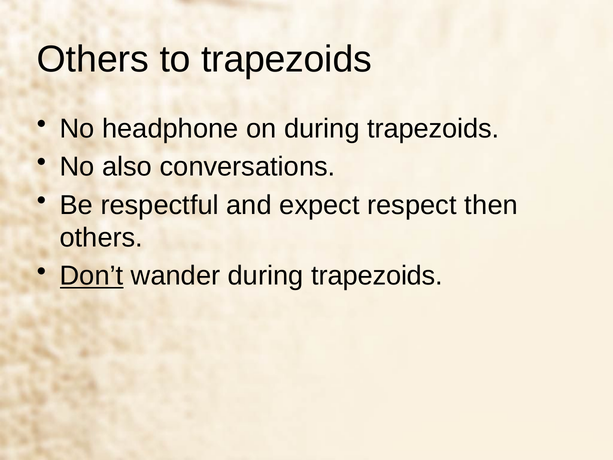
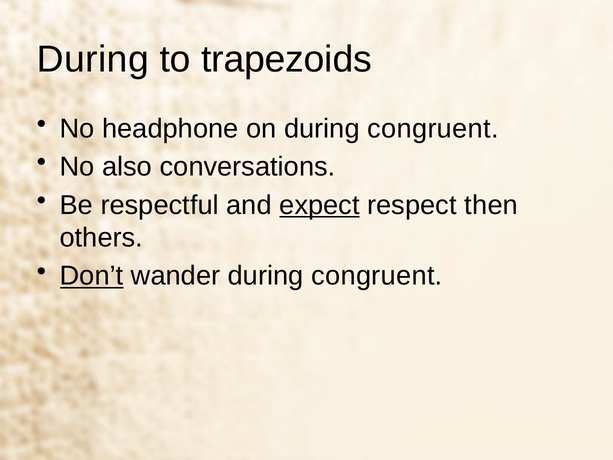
Others at (93, 59): Others -> During
on during trapezoids: trapezoids -> congruent
expect underline: none -> present
wander during trapezoids: trapezoids -> congruent
